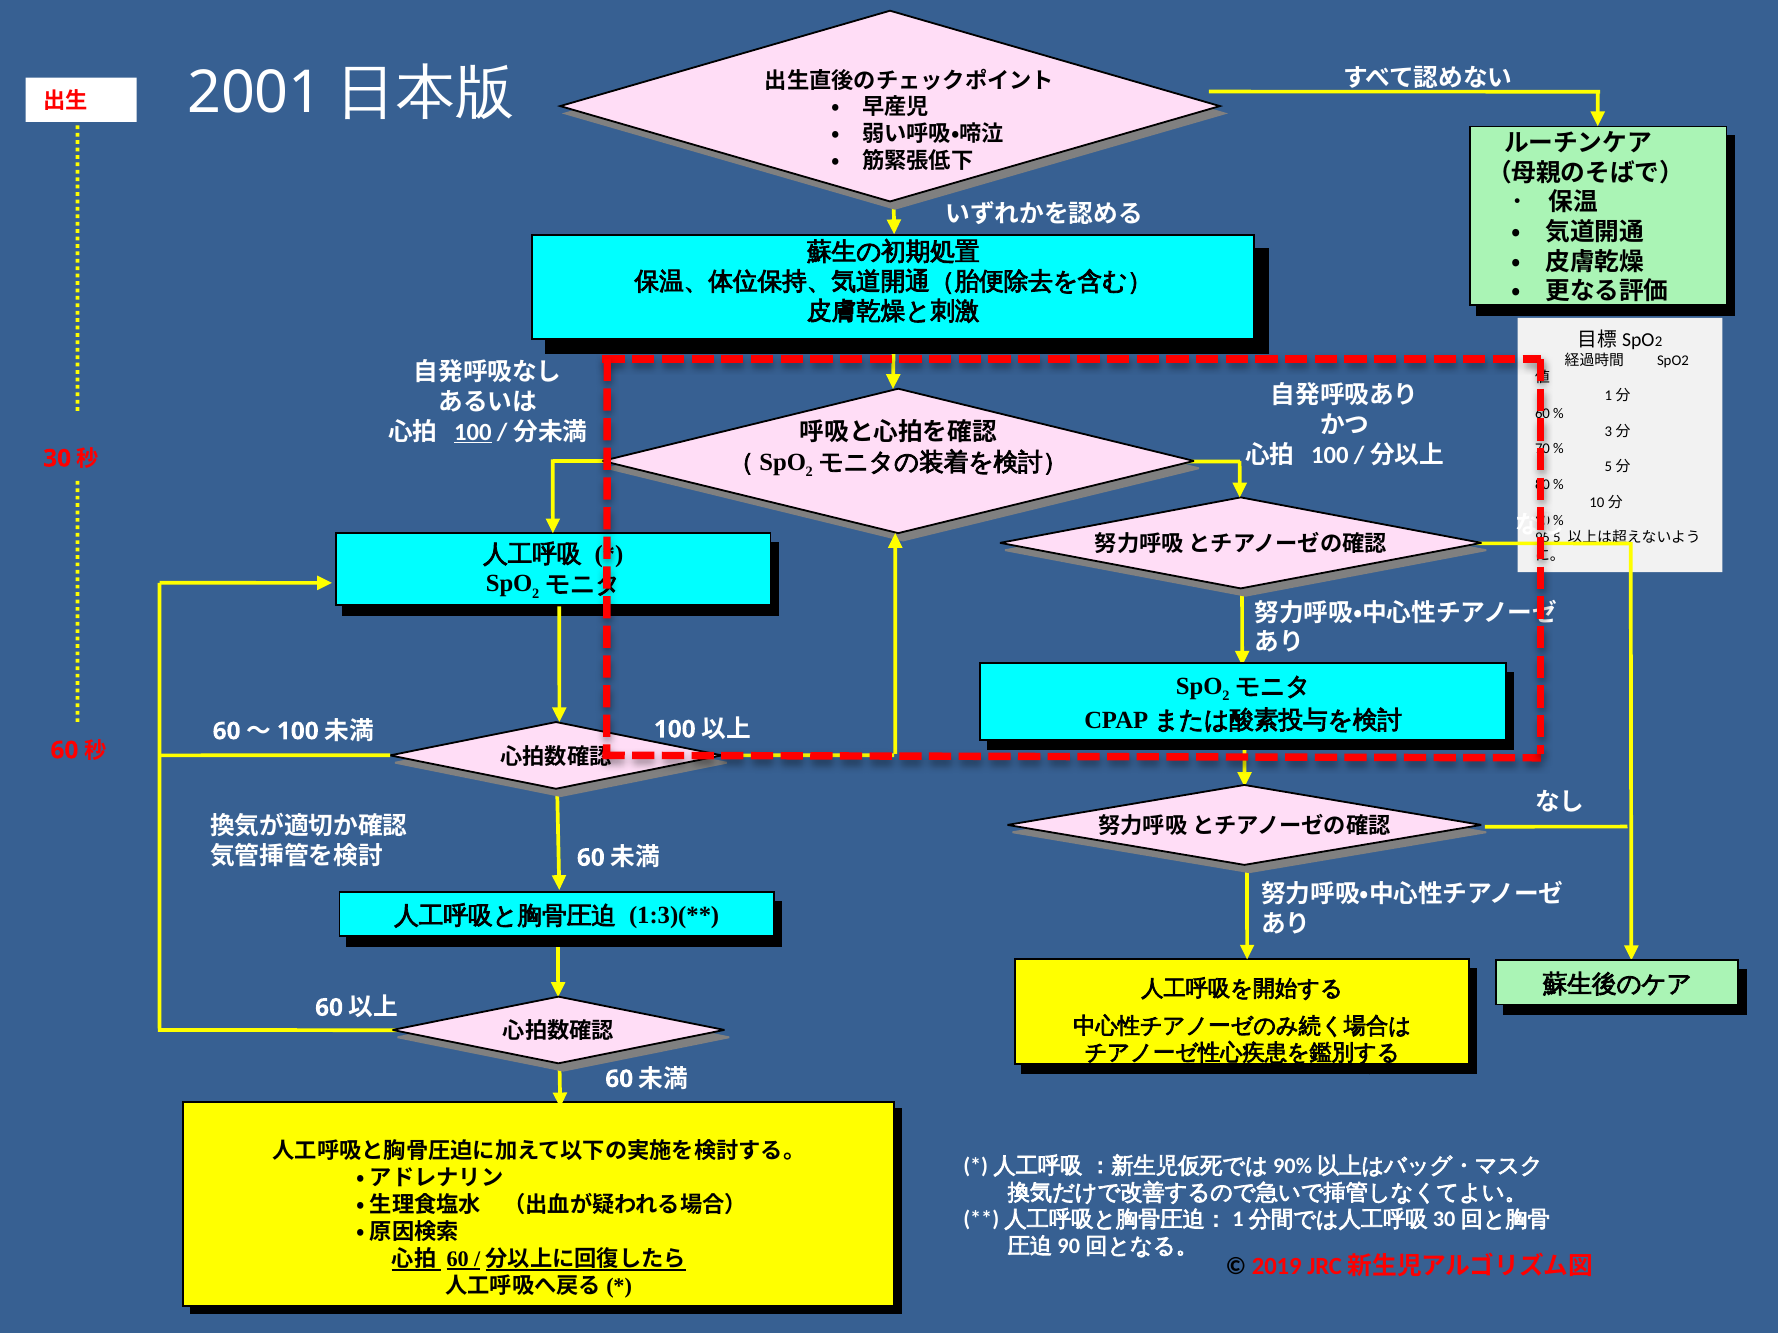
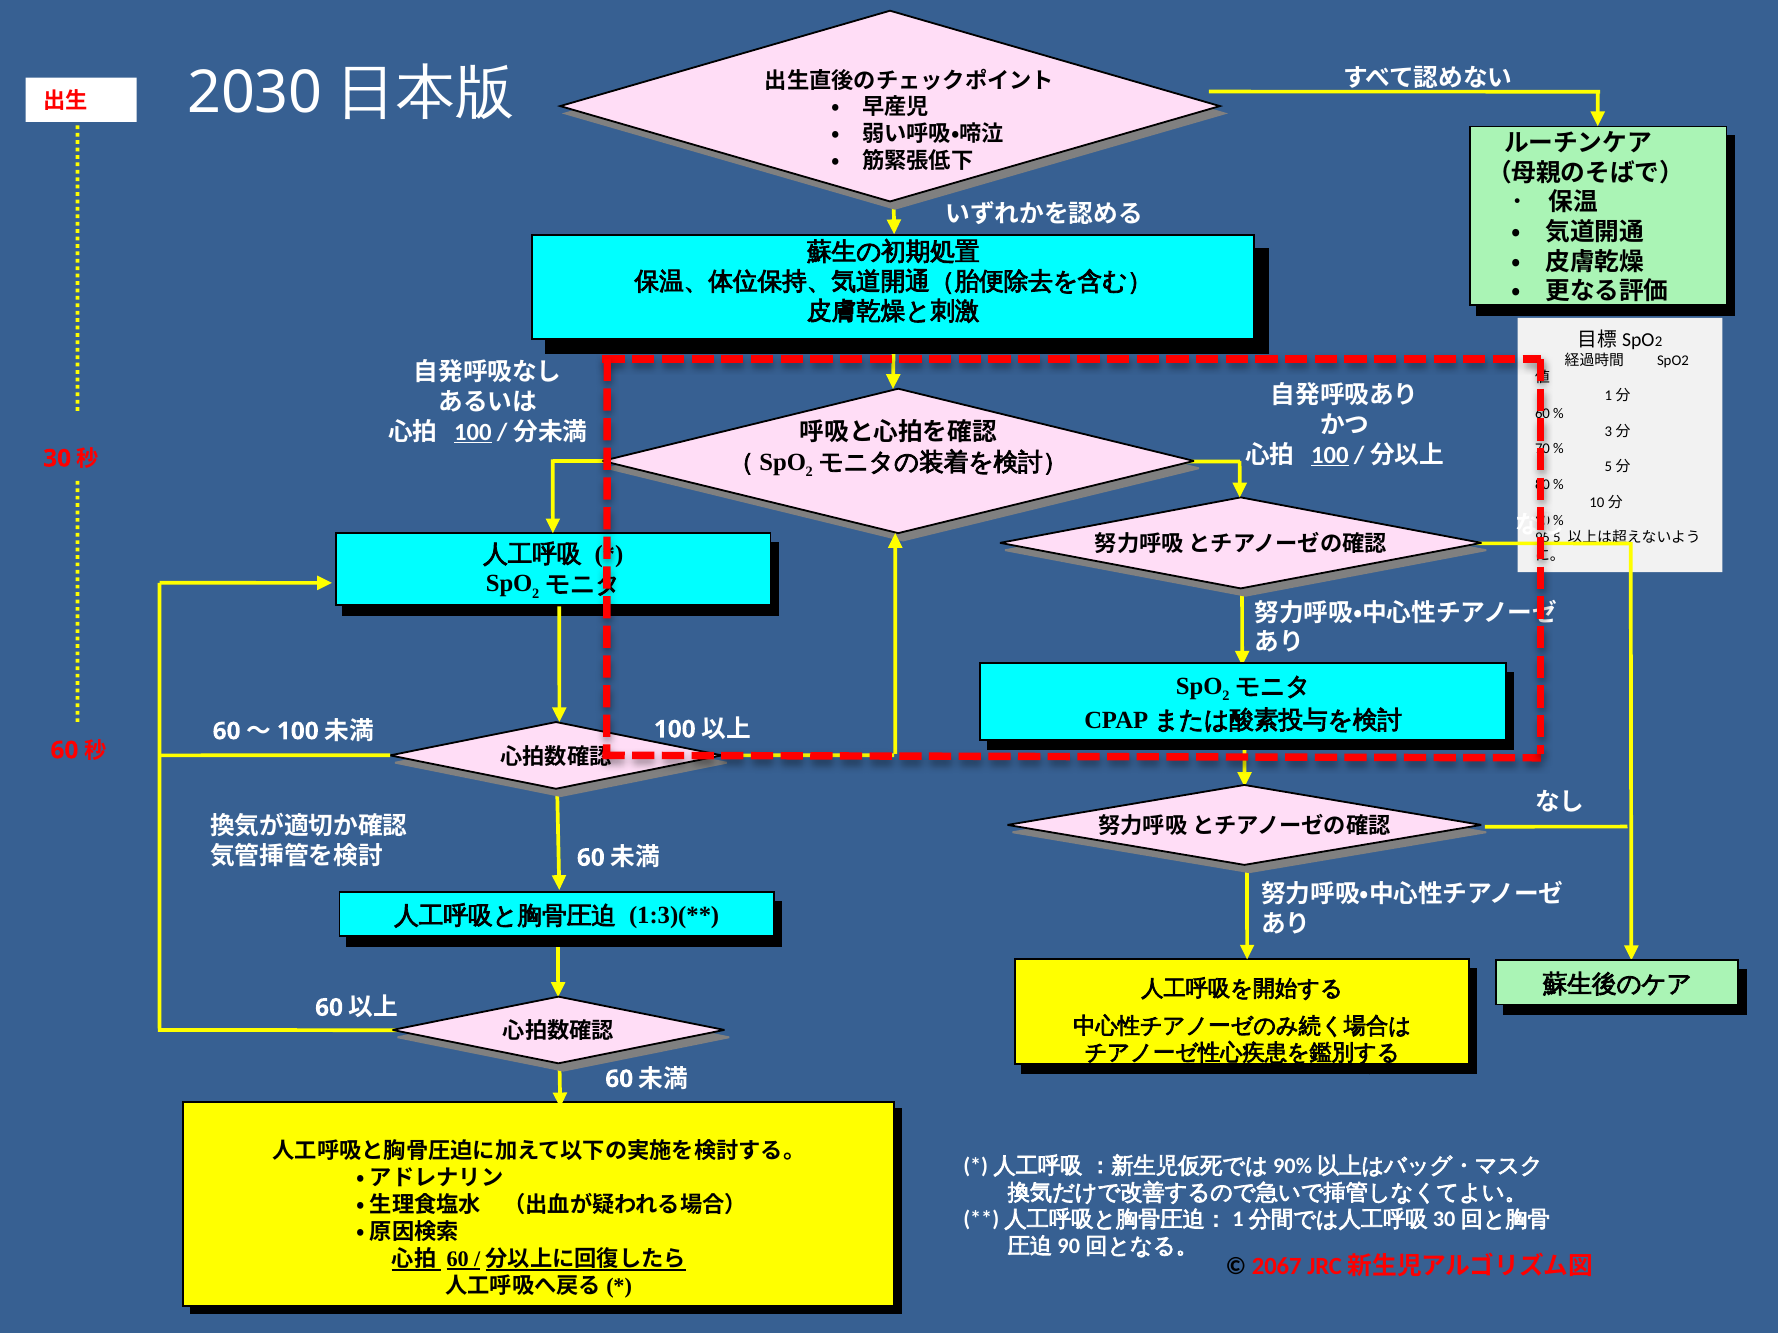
2001: 2001 -> 2030
100 at (1330, 455) underline: none -> present
2019: 2019 -> 2067
